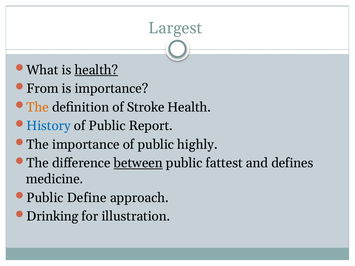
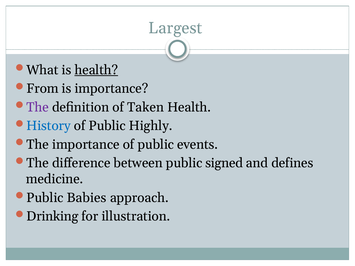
The at (38, 107) colour: orange -> purple
Stroke: Stroke -> Taken
Report: Report -> Highly
highly: highly -> events
between underline: present -> none
fattest: fattest -> signed
Define: Define -> Babies
